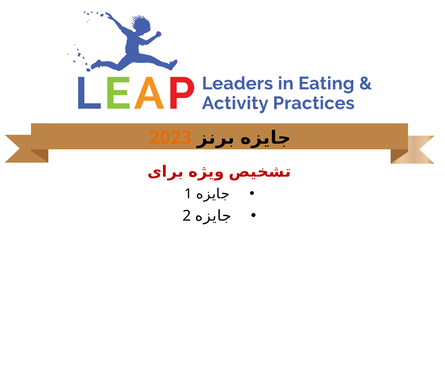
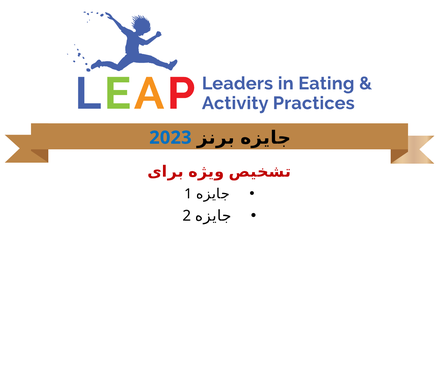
2023 colour: orange -> blue
